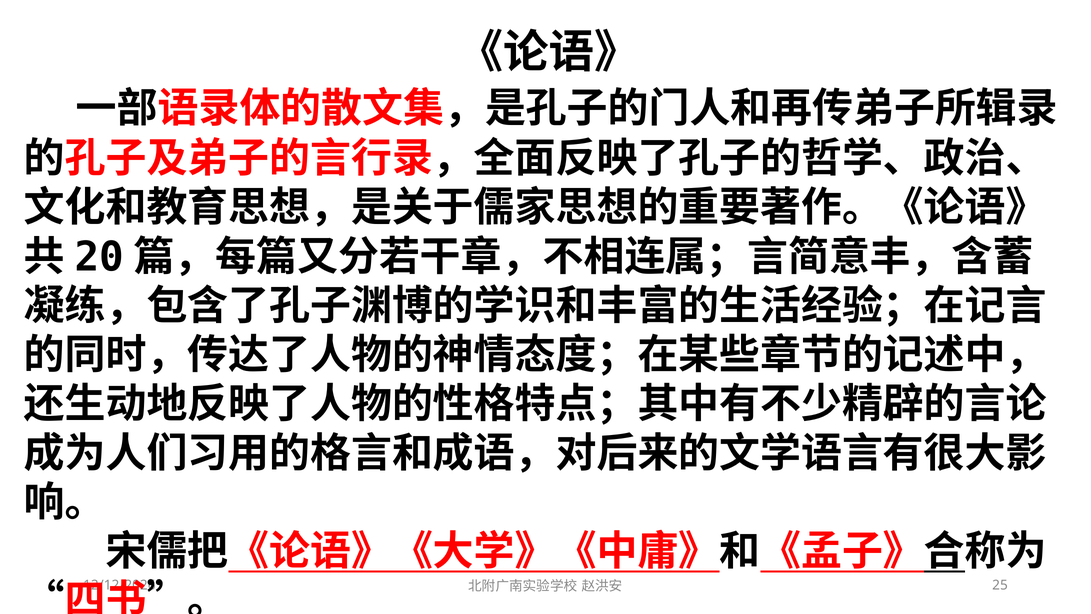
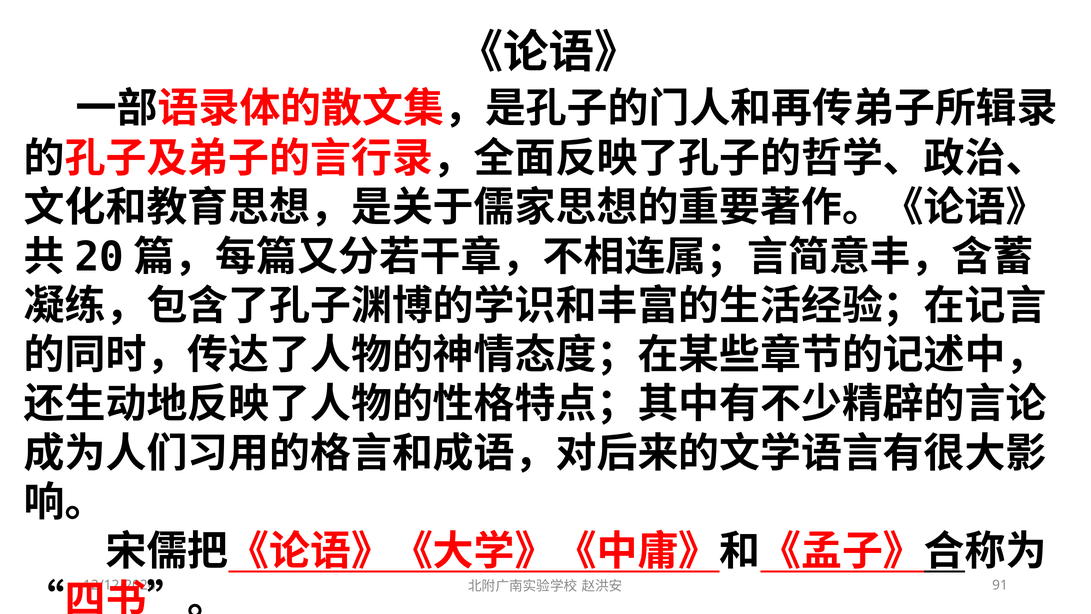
25: 25 -> 91
